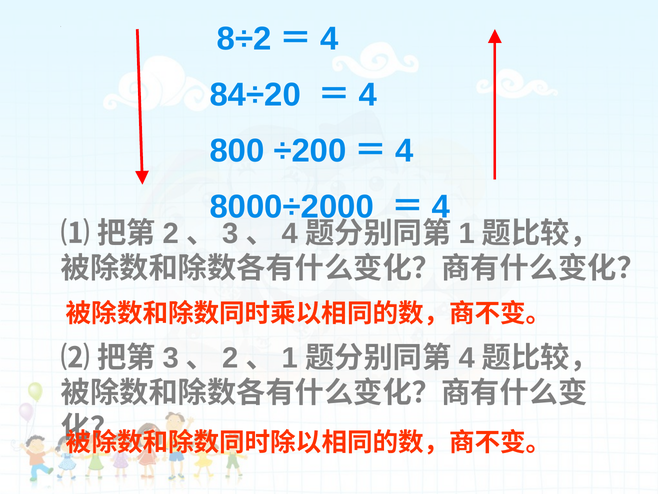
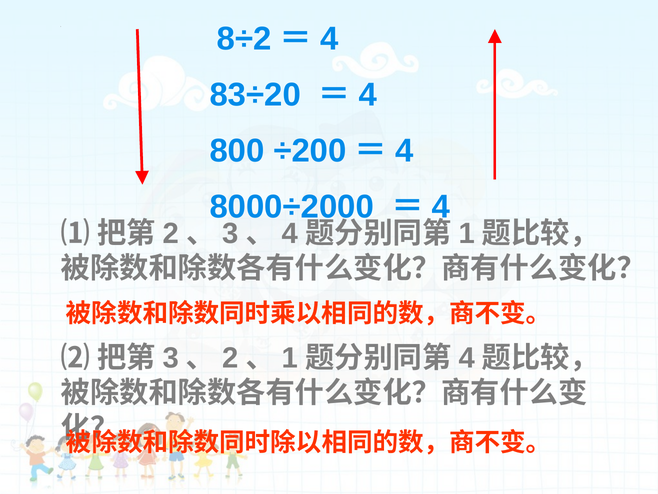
84÷20: 84÷20 -> 83÷20
